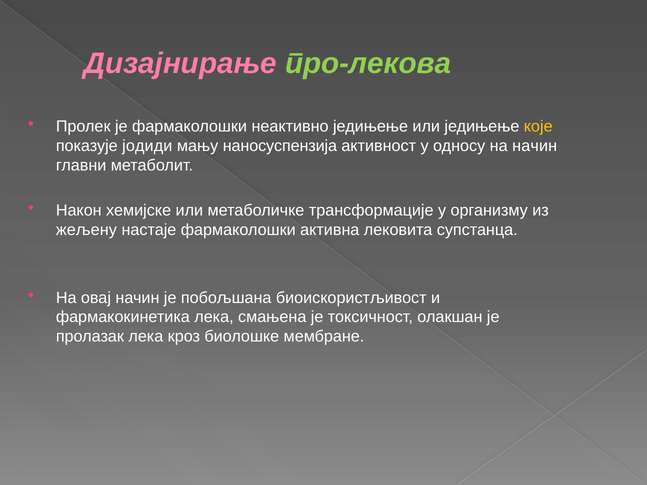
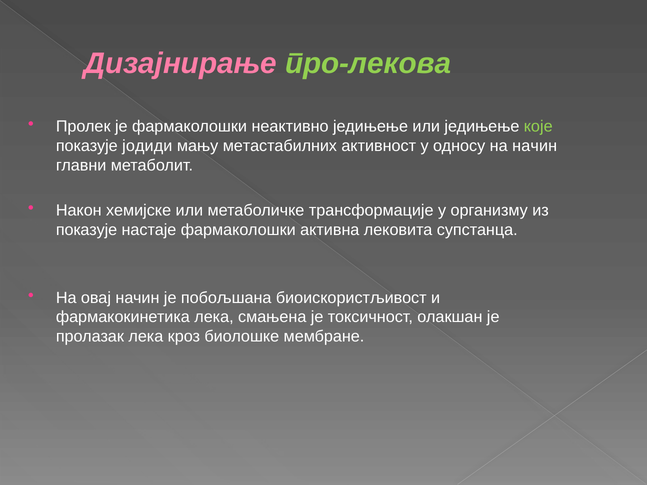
које colour: yellow -> light green
наносуспензија: наносуспензија -> метастабилних
жељену at (86, 230): жељену -> показује
